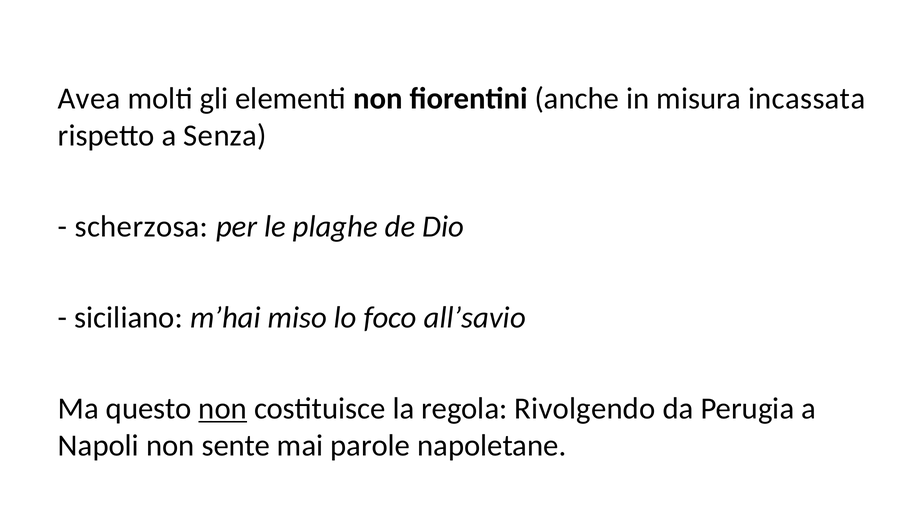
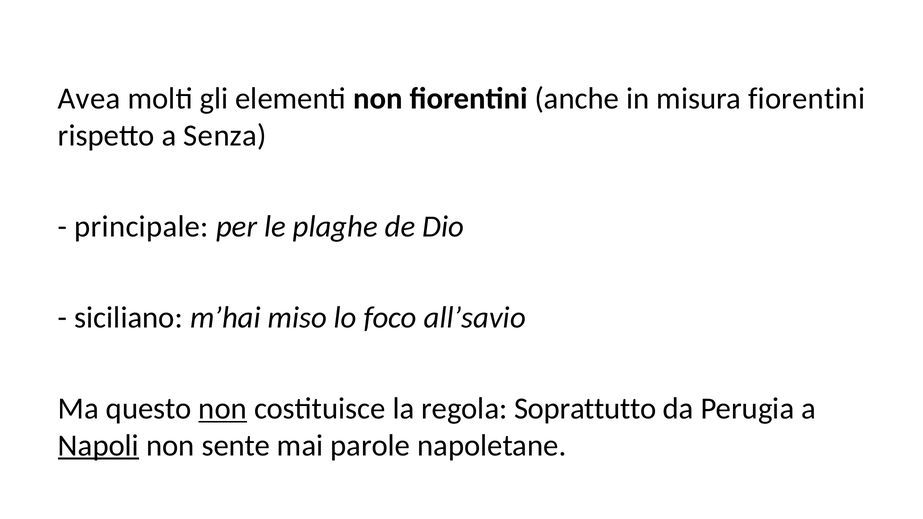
misura incassata: incassata -> fiorentini
scherzosa: scherzosa -> principale
Rivolgendo: Rivolgendo -> Soprattutto
Napoli underline: none -> present
